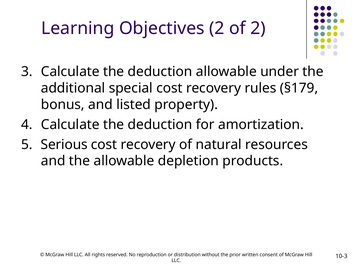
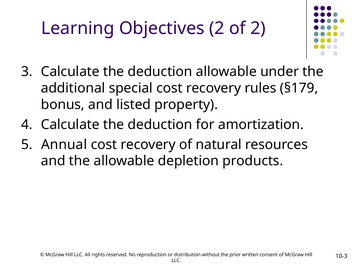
Serious: Serious -> Annual
